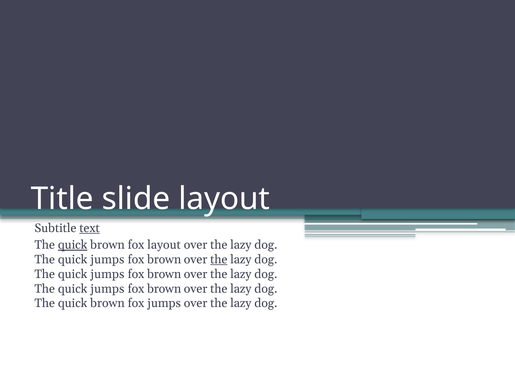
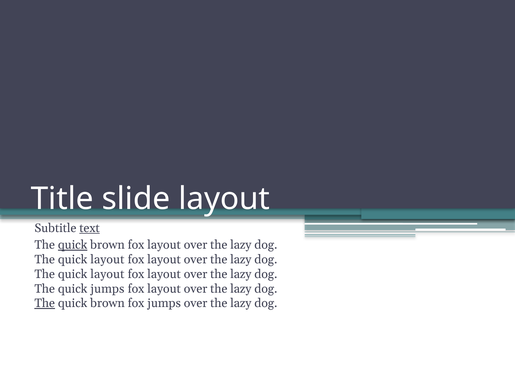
jumps at (107, 260): jumps -> layout
brown at (164, 260): brown -> layout
the at (219, 260) underline: present -> none
jumps at (107, 274): jumps -> layout
brown at (164, 274): brown -> layout
brown at (164, 289): brown -> layout
The at (45, 303) underline: none -> present
